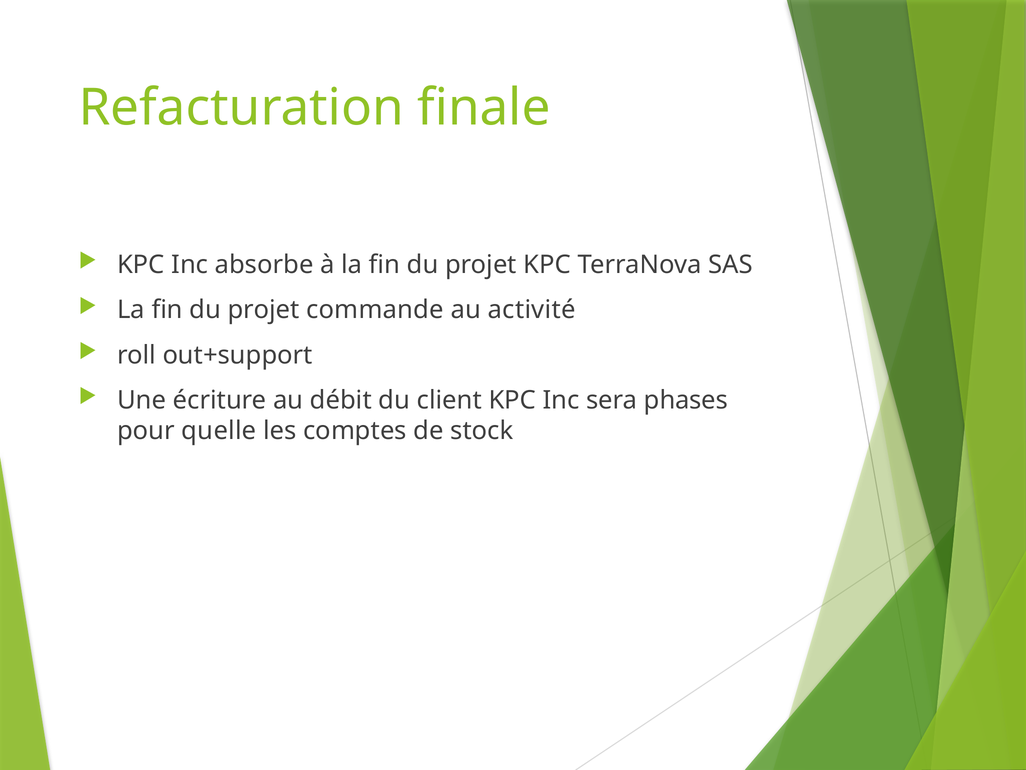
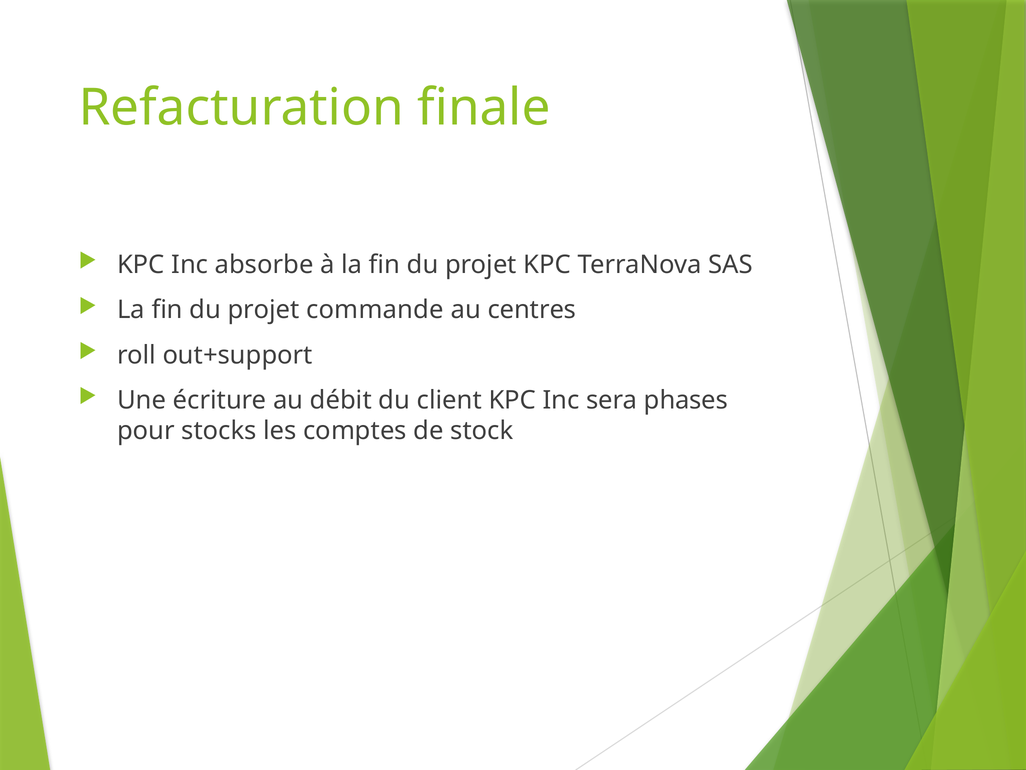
activité: activité -> centres
quelle: quelle -> stocks
